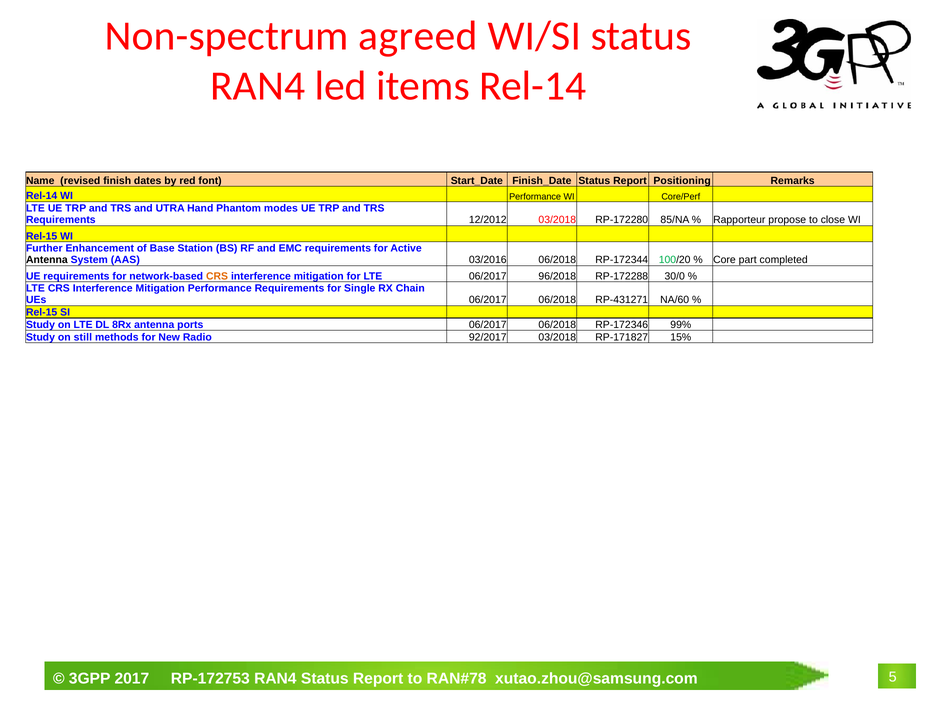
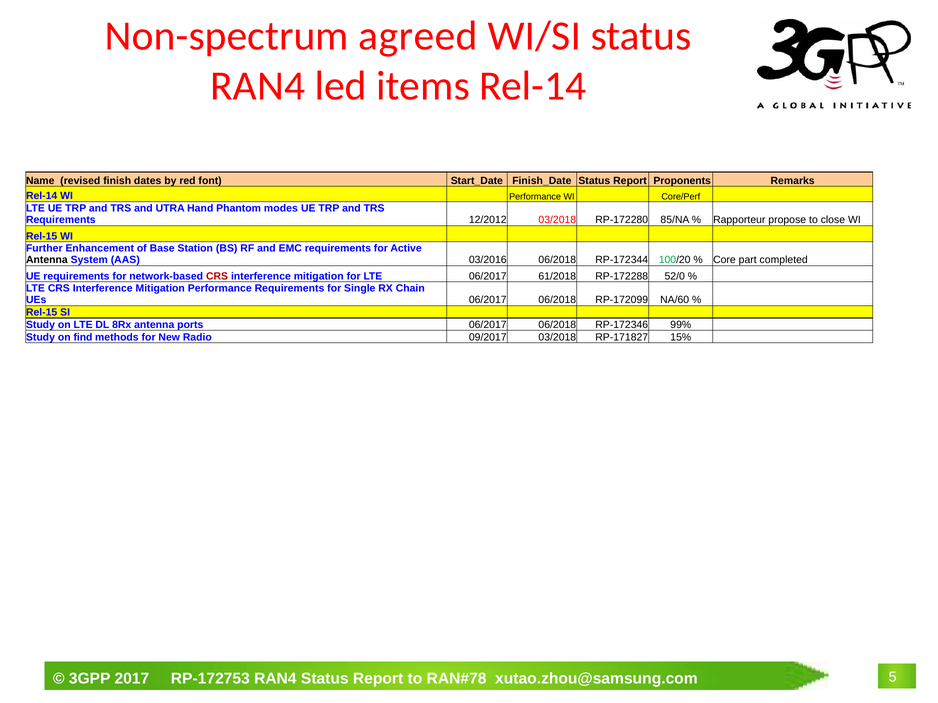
Positioning: Positioning -> Proponents
CRS at (217, 276) colour: orange -> red
96/2018: 96/2018 -> 61/2018
30/0: 30/0 -> 52/0
RP-431271: RP-431271 -> RP-172099
still: still -> find
92/2017: 92/2017 -> 09/2017
